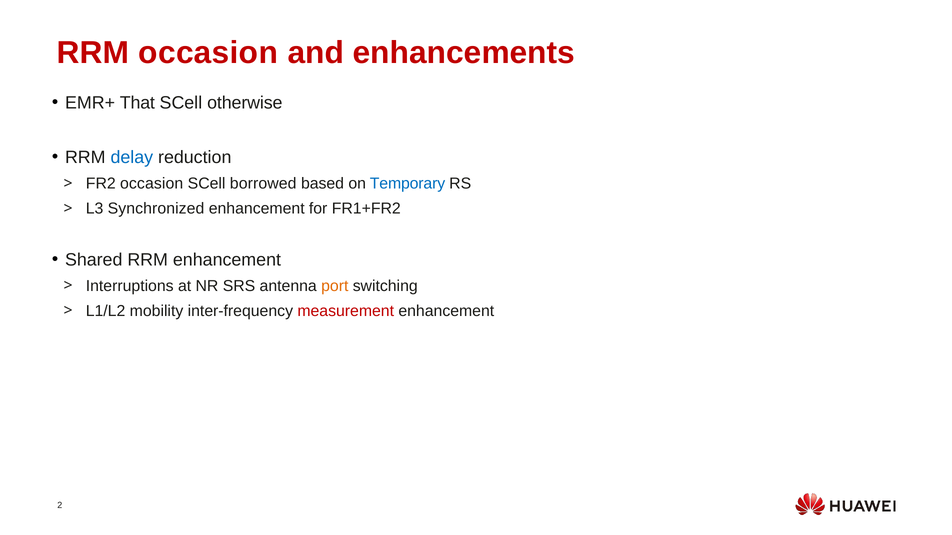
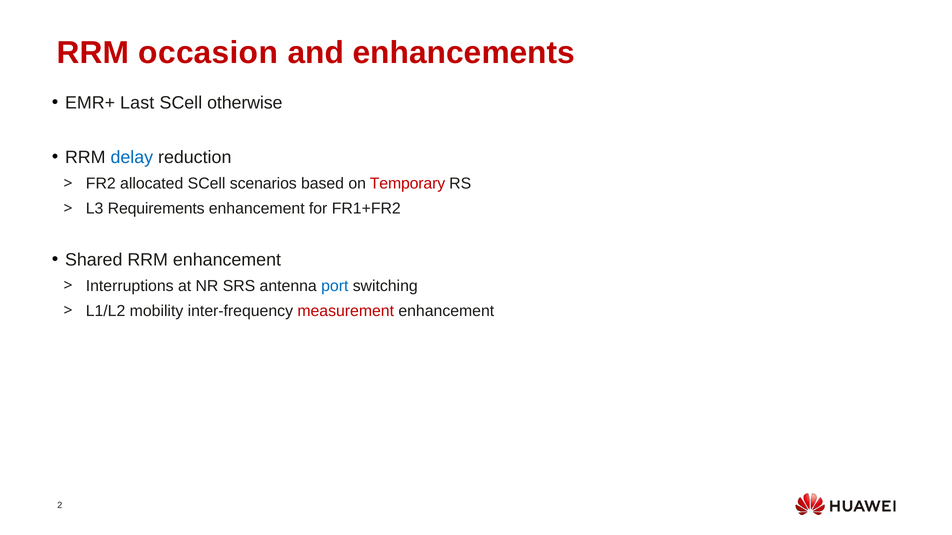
That: That -> Last
FR2 occasion: occasion -> allocated
borrowed: borrowed -> scenarios
Temporary colour: blue -> red
Synchronized: Synchronized -> Requirements
port colour: orange -> blue
